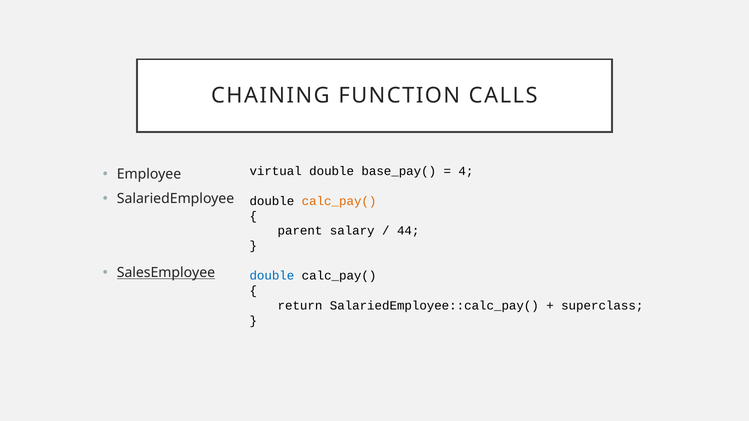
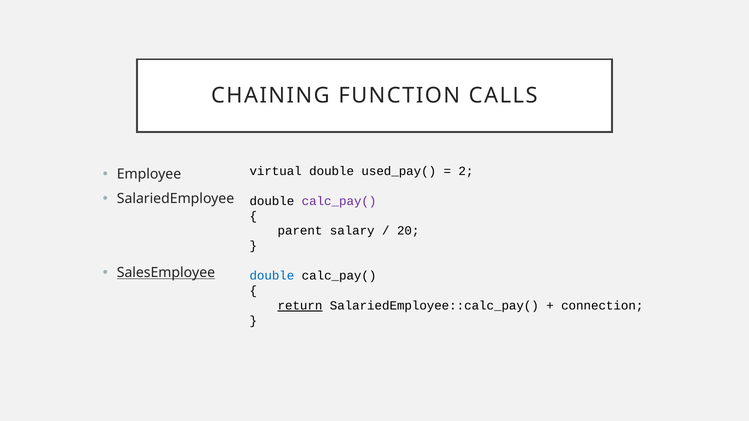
base_pay(: base_pay( -> used_pay(
4: 4 -> 2
calc_pay( at (339, 201) colour: orange -> purple
44: 44 -> 20
return underline: none -> present
superclass: superclass -> connection
